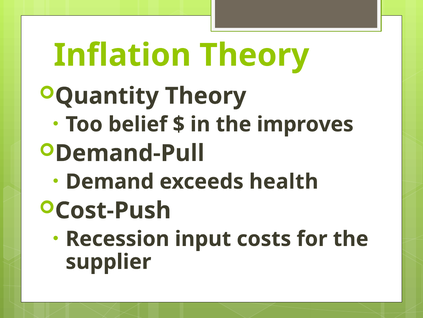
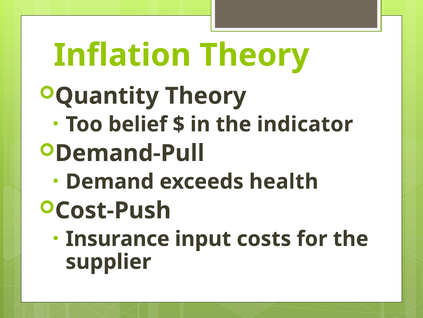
improves: improves -> indicator
Recession: Recession -> Insurance
